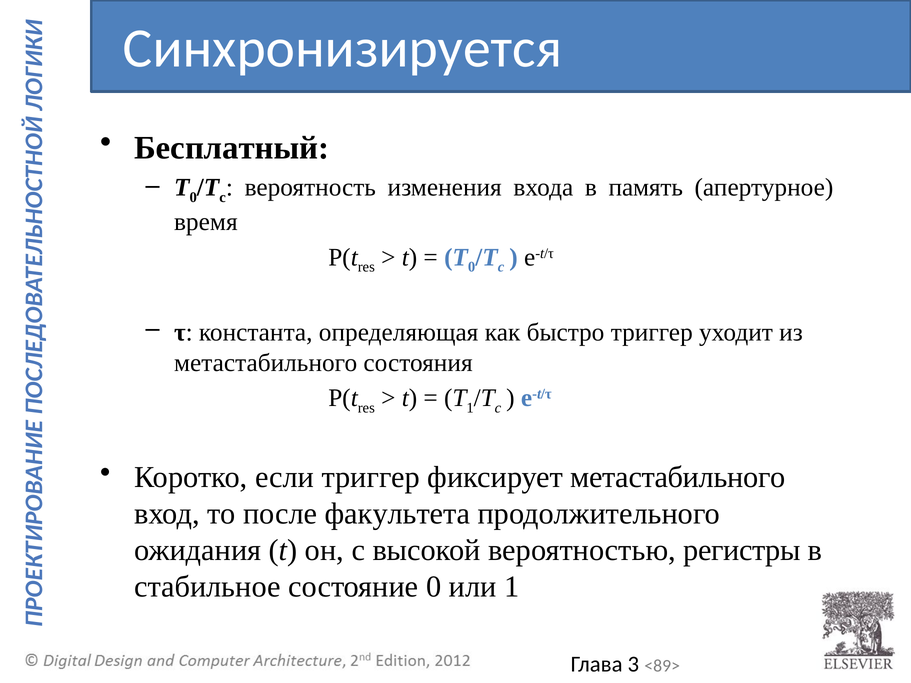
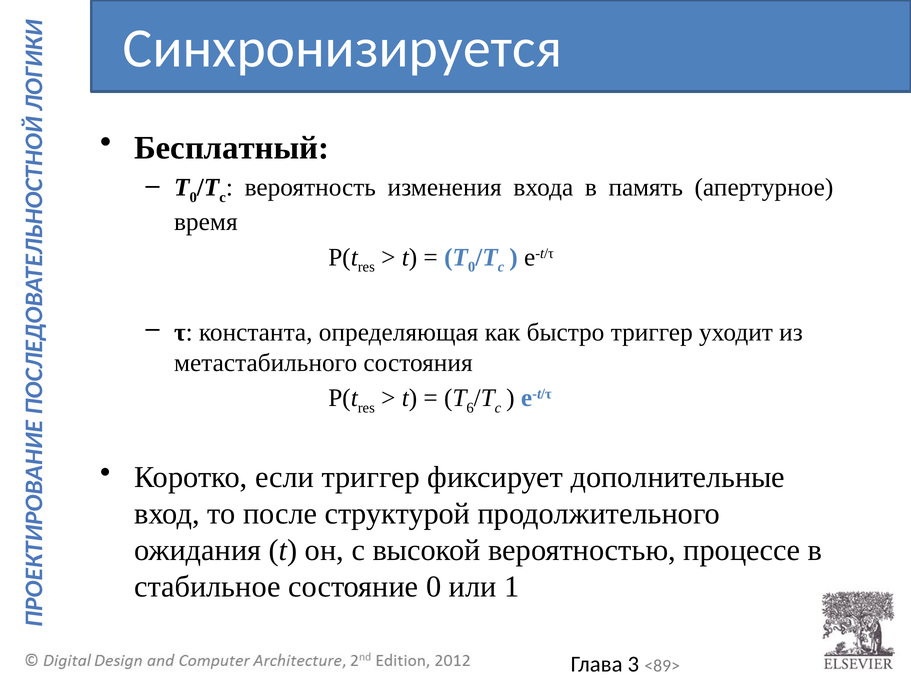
T 1: 1 -> 6
фиксирует метастабильного: метастабильного -> дополнительные
факультета: факультета -> структурой
регистры: регистры -> процессе
